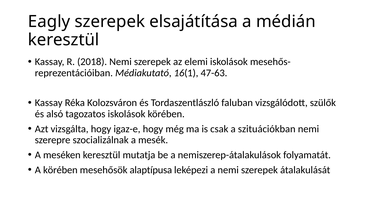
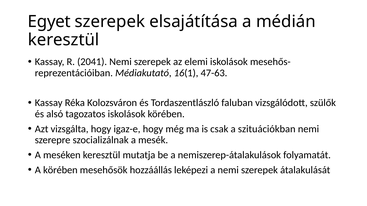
Eagly: Eagly -> Egyet
2018: 2018 -> 2041
alaptípusa: alaptípusa -> hozzáállás
